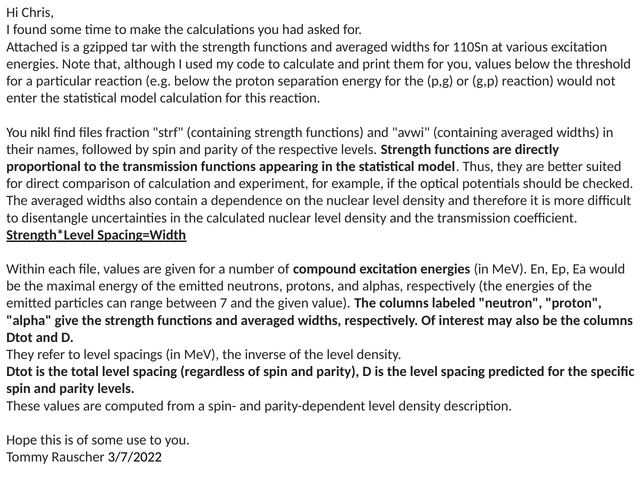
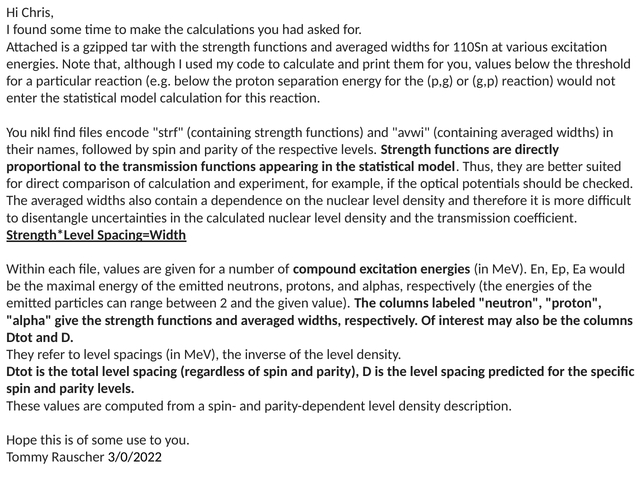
fraction: fraction -> encode
7: 7 -> 2
3/7/2022: 3/7/2022 -> 3/0/2022
